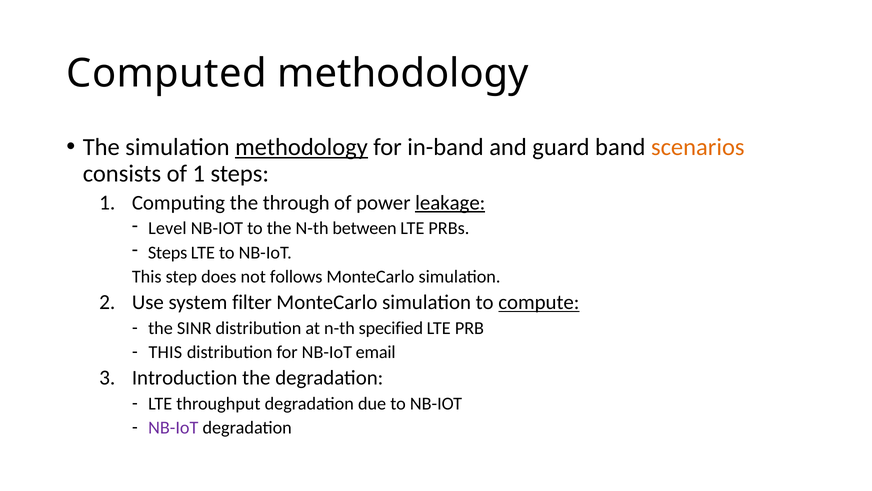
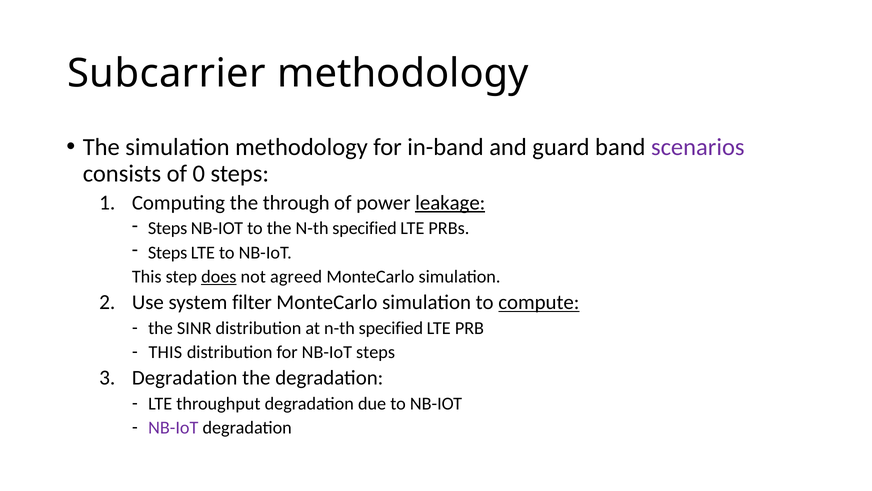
Computed: Computed -> Subcarrier
methodology at (301, 147) underline: present -> none
scenarios colour: orange -> purple
of 1: 1 -> 0
Level at (167, 228): Level -> Steps
the N-th between: between -> specified
does underline: none -> present
follows: follows -> agreed
NB-IoT email: email -> steps
3 Introduction: Introduction -> Degradation
